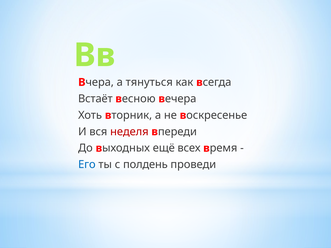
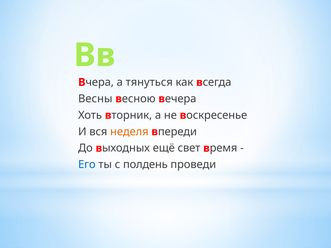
Встаёт: Встаёт -> Весны
неделя colour: red -> orange
всех: всех -> свет
